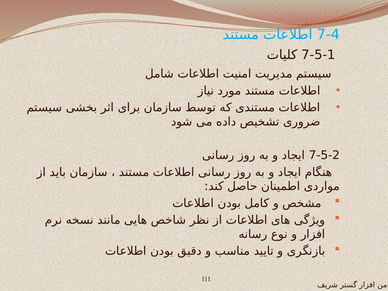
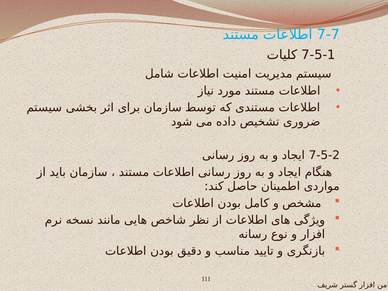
7-4: 7-4 -> 7-7
